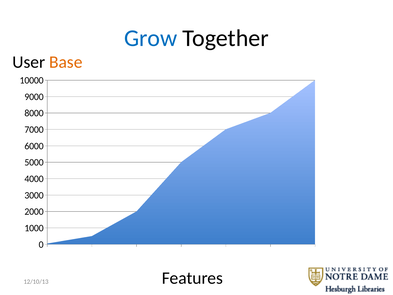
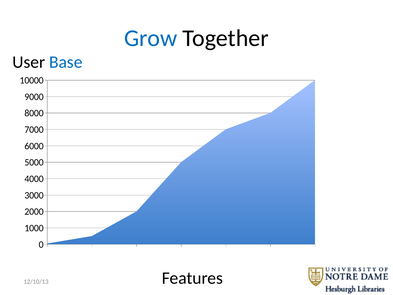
Base colour: orange -> blue
